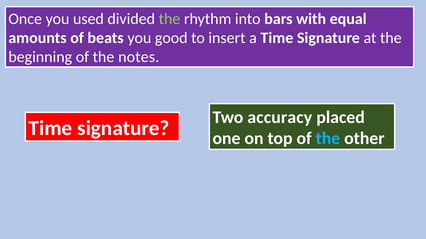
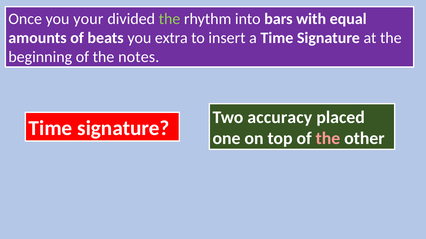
used: used -> your
good: good -> extra
the at (328, 139) colour: light blue -> pink
